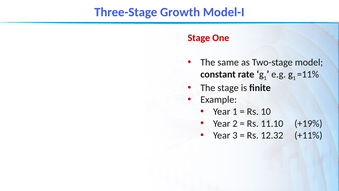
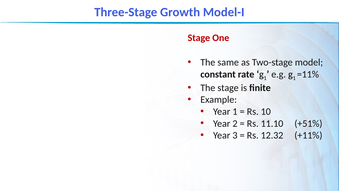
+19%: +19% -> +51%
